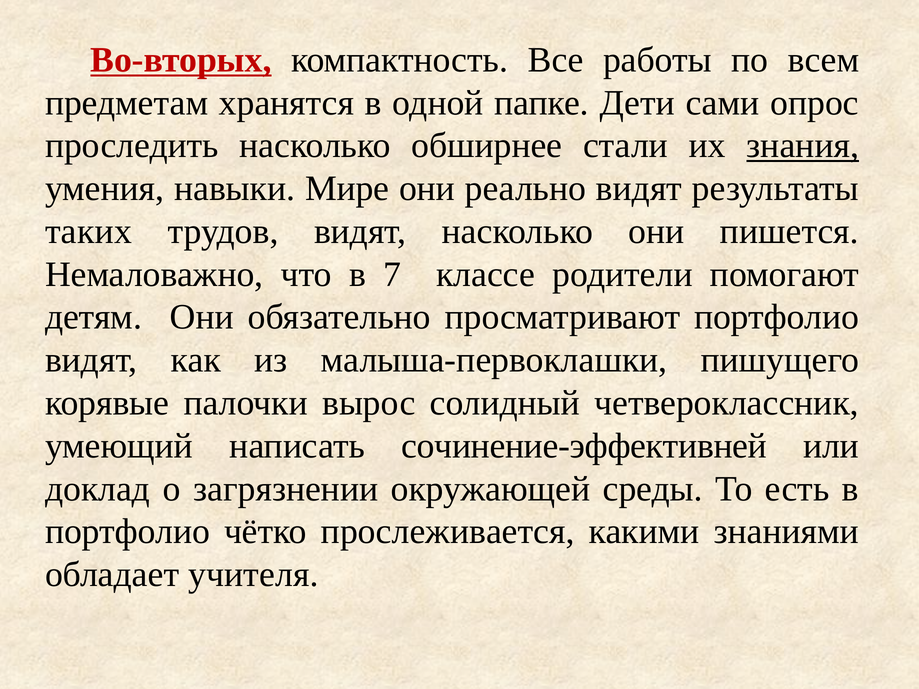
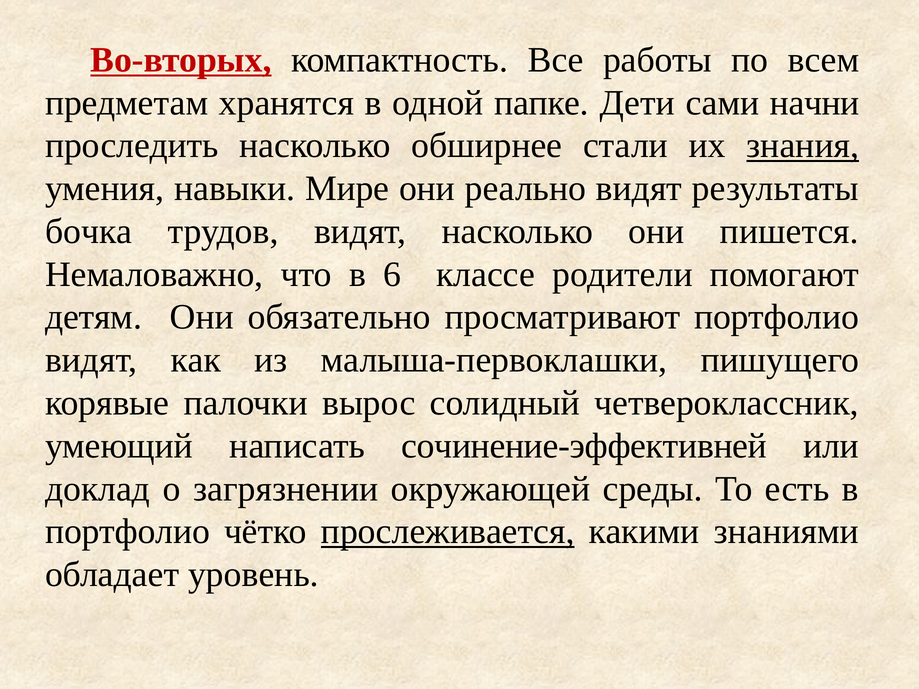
опрос: опрос -> начни
таких: таких -> бочка
7: 7 -> 6
прослеживается underline: none -> present
учителя: учителя -> уровень
